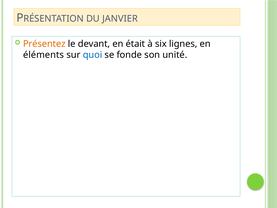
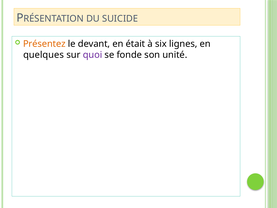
JANVIER: JANVIER -> SUICIDE
éléments: éléments -> quelques
quoi colour: blue -> purple
